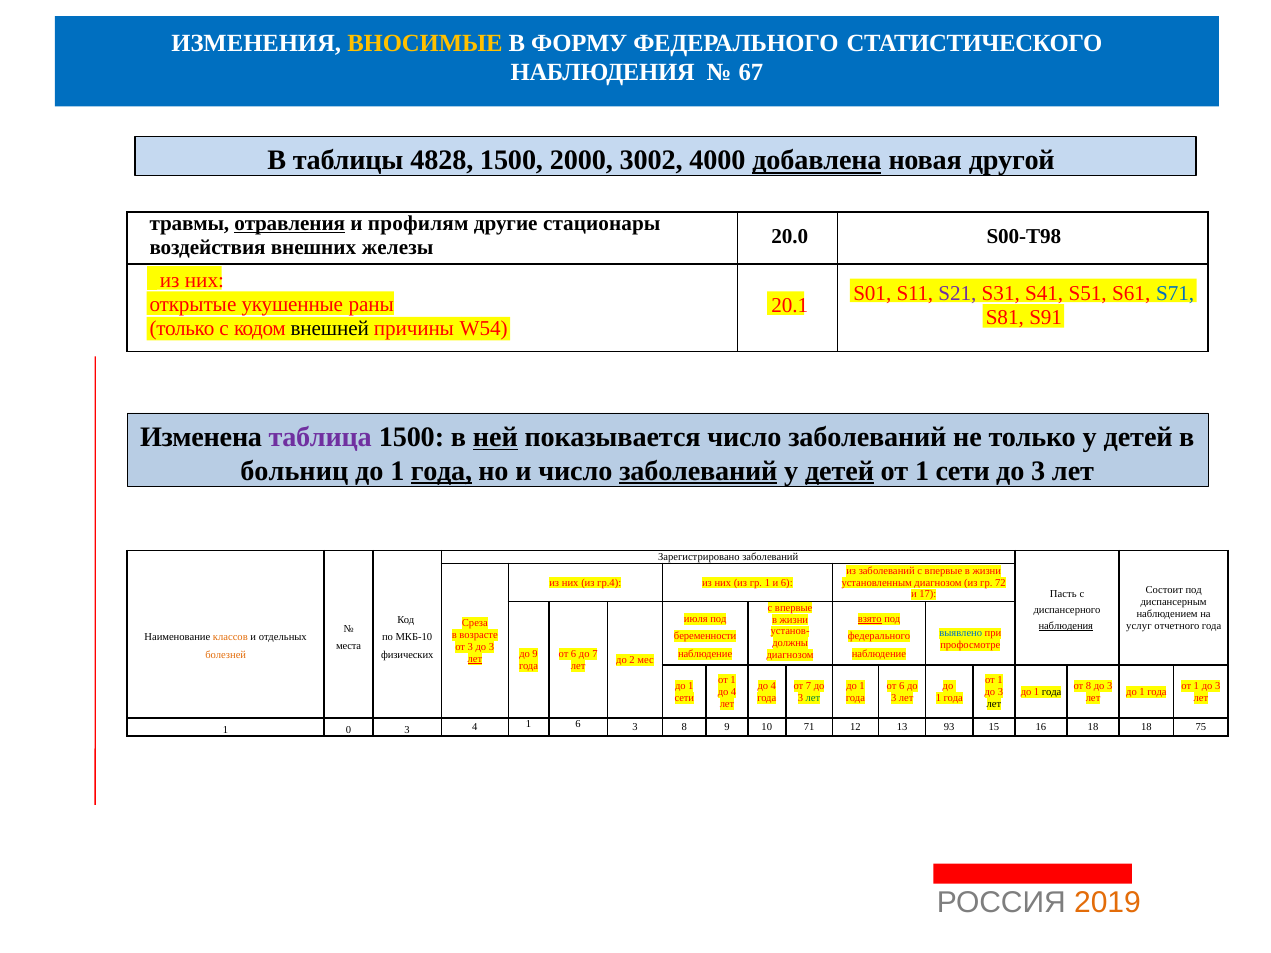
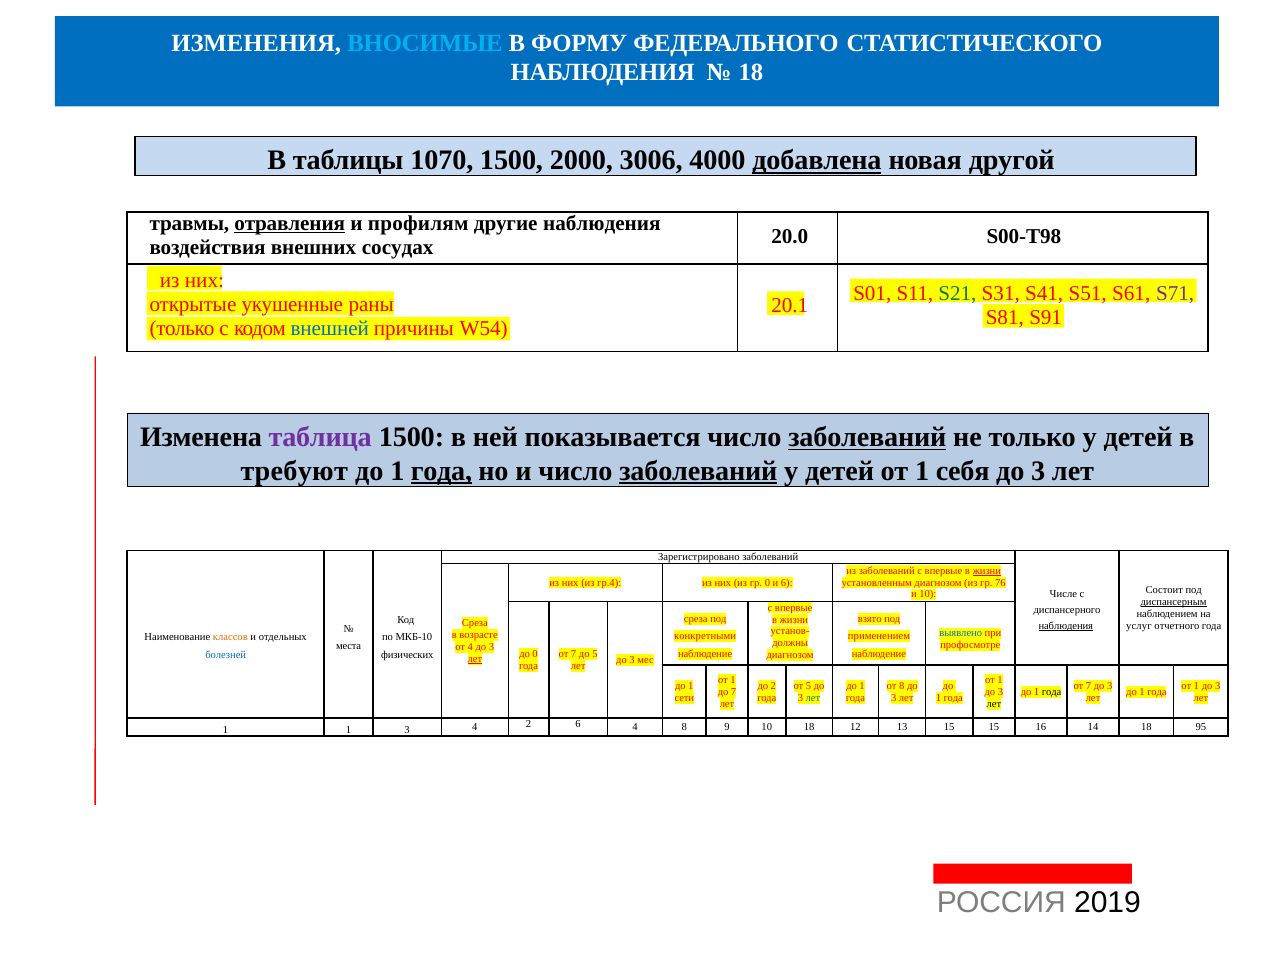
ВНОСИМЫЕ colour: yellow -> light blue
67 at (751, 73): 67 -> 18
4828: 4828 -> 1070
3002: 3002 -> 3006
другие стационары: стационары -> наблюдения
железы: железы -> сосудах
S21 colour: purple -> green
S71 colour: blue -> purple
внешней colour: black -> blue
ней underline: present -> none
заболеваний at (867, 437) underline: none -> present
больниц: больниц -> требуют
детей at (840, 471) underline: present -> none
от 1 сети: сети -> себя
жизни at (987, 571) underline: none -> present
гр 1: 1 -> 0
72: 72 -> 76
Пасть: Пасть -> Числе
и 17: 17 -> 10
диспансерным underline: none -> present
июля at (696, 619): июля -> среза
взято underline: present -> none
беременности: беременности -> конкретными
федерального at (879, 637): федерального -> применением
от 3: 3 -> 4
до 9: 9 -> 0
6 at (574, 654): 6 -> 7
до 7: 7 -> 5
болезней colour: orange -> blue
2 at (632, 660): 2 -> 3
4 at (773, 686): 4 -> 2
от 7: 7 -> 5
6 at (902, 686): 6 -> 8
8 at (1089, 686): 8 -> 7
4 at (734, 692): 4 -> 7
1 0: 0 -> 1
4 1: 1 -> 2
6 3: 3 -> 4
10 71: 71 -> 18
13 93: 93 -> 15
16 18: 18 -> 14
75: 75 -> 95
2019 colour: orange -> black
